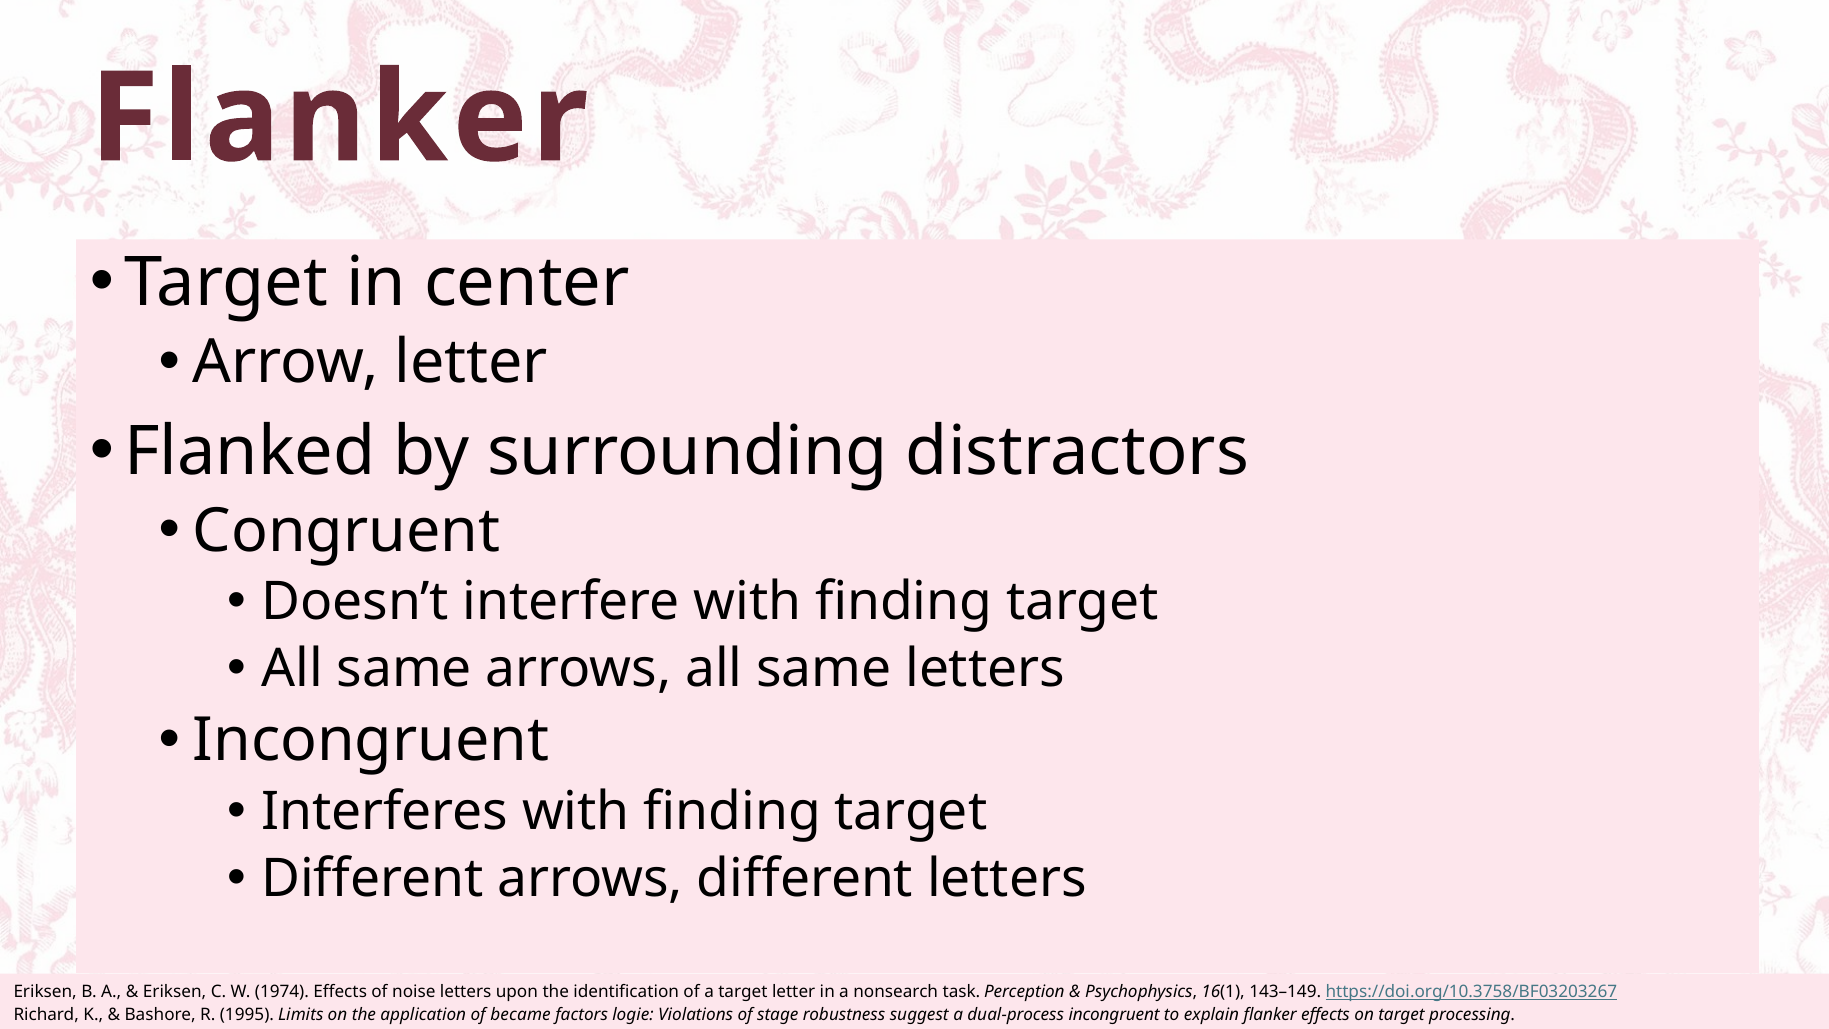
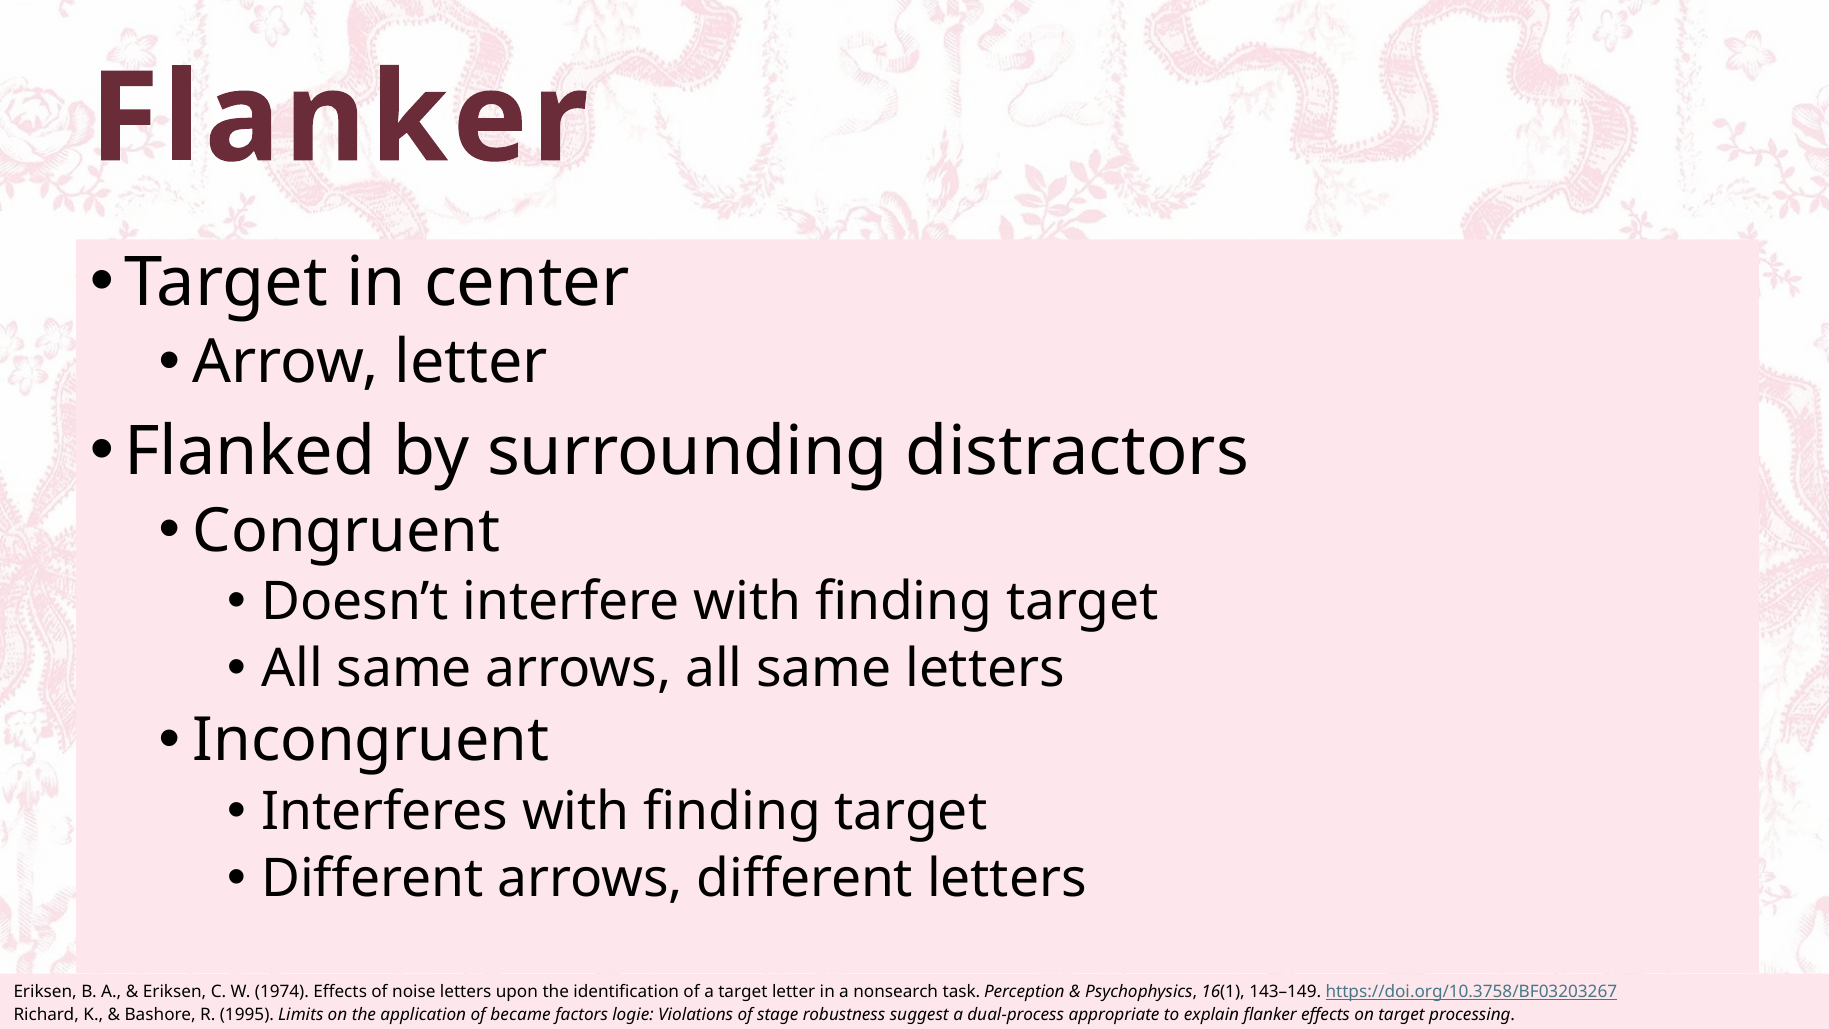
dual-process incongruent: incongruent -> appropriate
